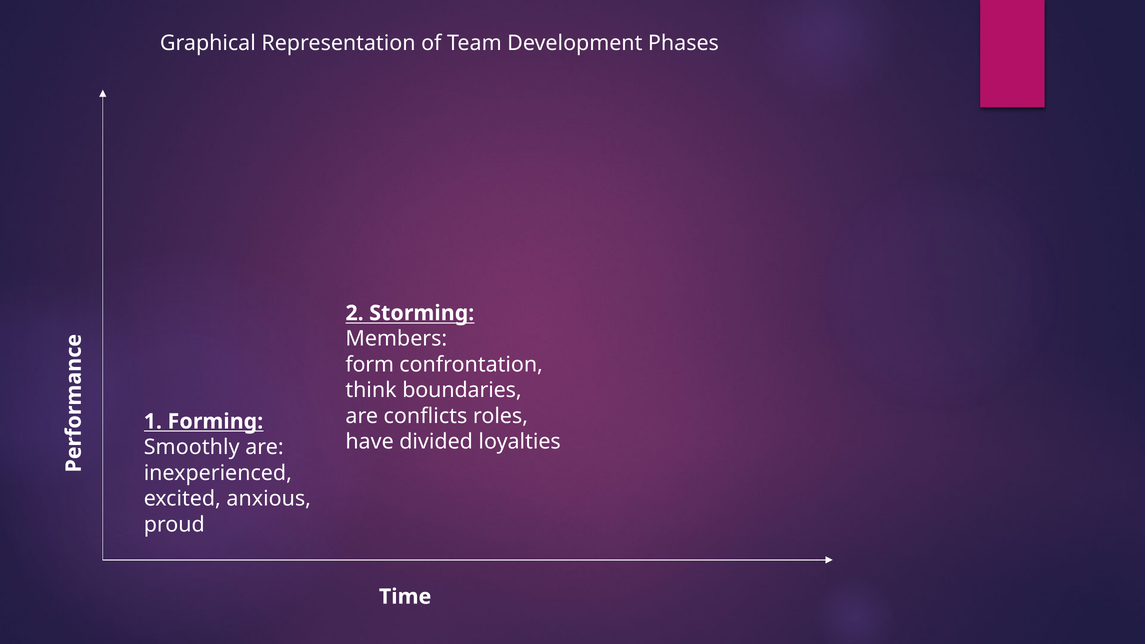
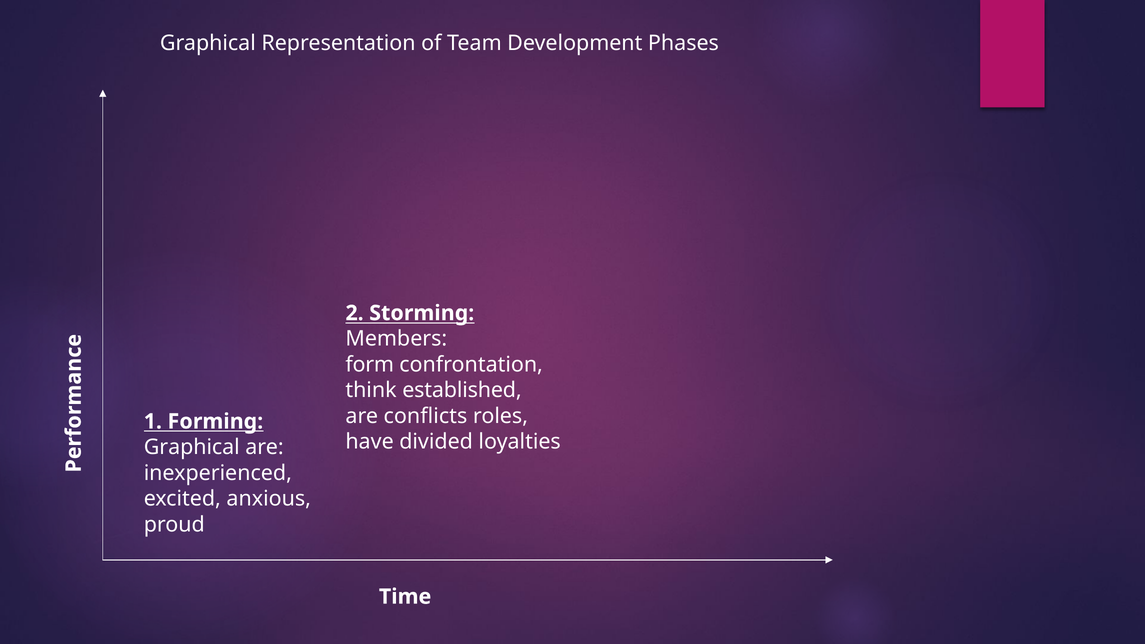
boundaries: boundaries -> established
Smoothly at (192, 447): Smoothly -> Graphical
